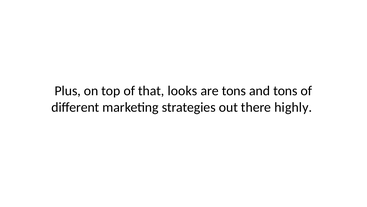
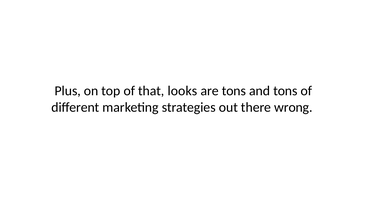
highly: highly -> wrong
